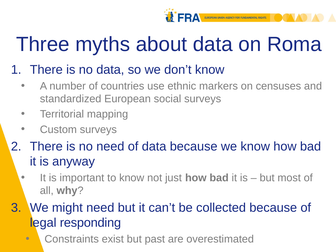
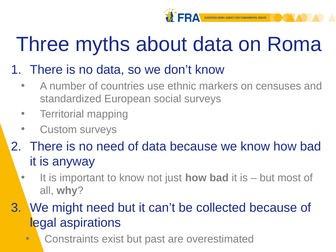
responding: responding -> aspirations
